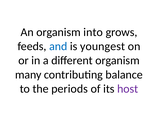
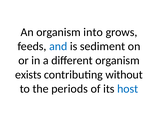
youngest: youngest -> sediment
many: many -> exists
balance: balance -> without
host colour: purple -> blue
